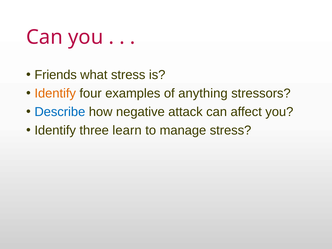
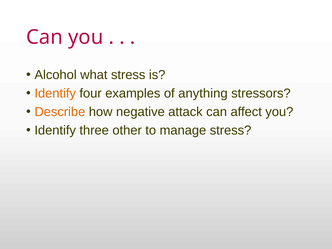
Friends: Friends -> Alcohol
Describe colour: blue -> orange
learn: learn -> other
